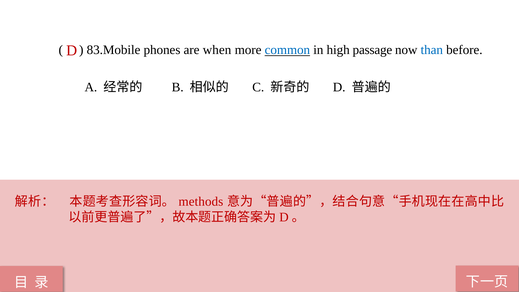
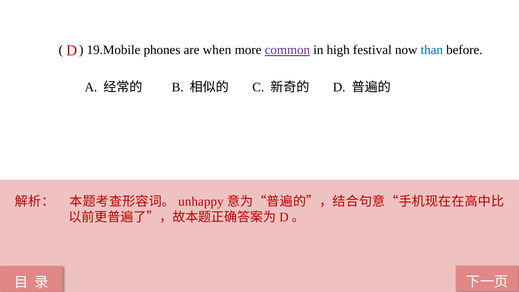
83.Mobile: 83.Mobile -> 19.Mobile
common colour: blue -> purple
passage: passage -> festival
methods: methods -> unhappy
